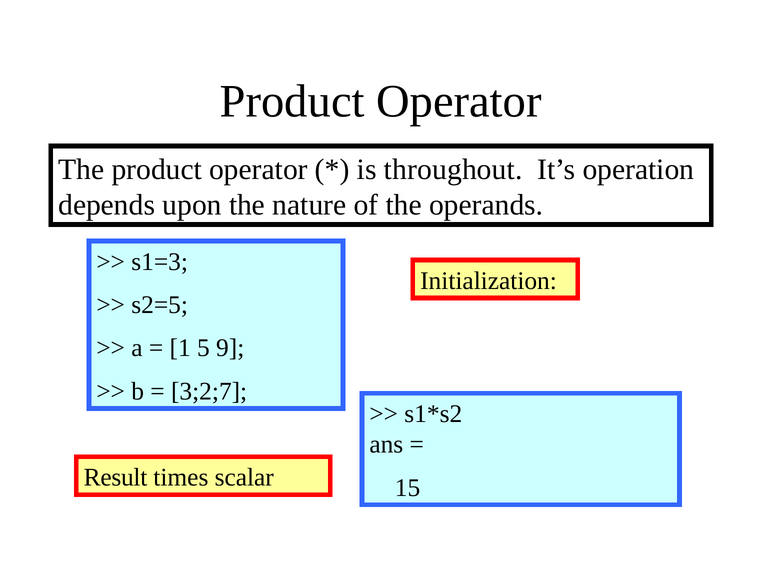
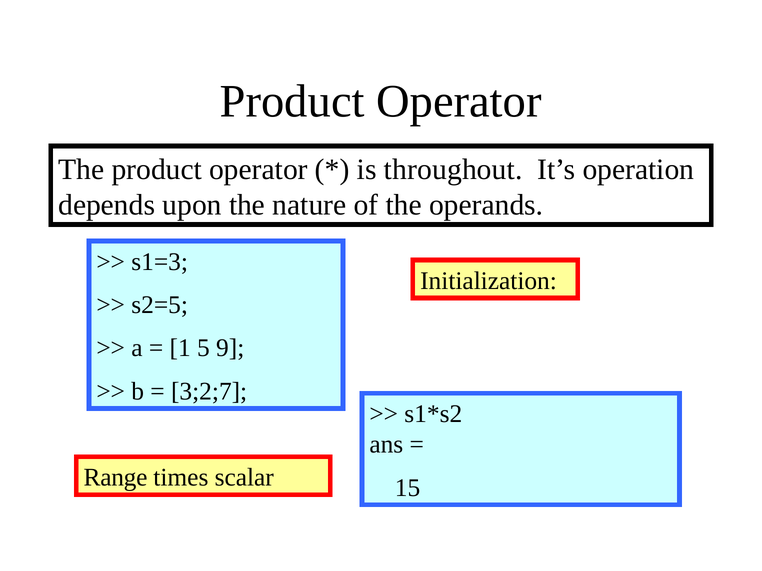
Result: Result -> Range
